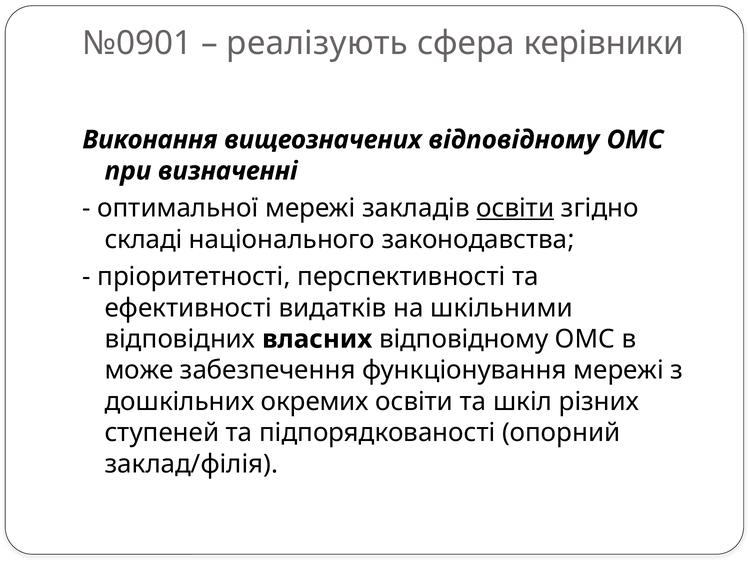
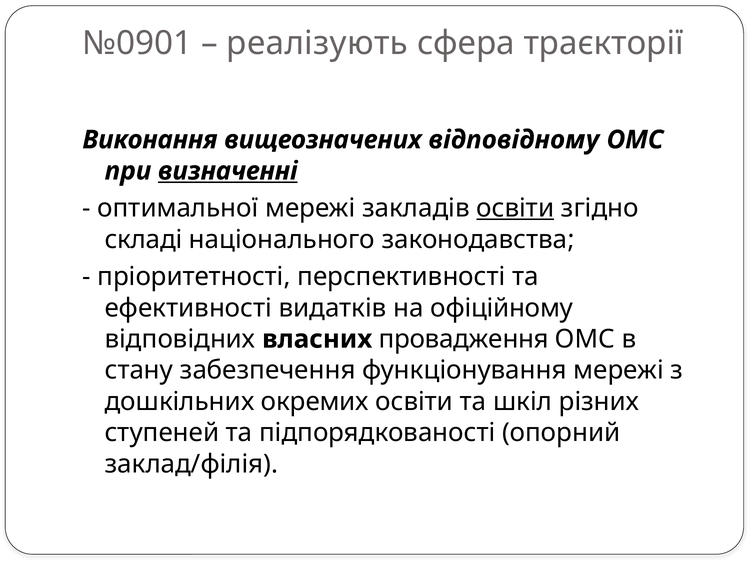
керівники: керівники -> траєкторії
визначенні underline: none -> present
шкільними: шкільними -> офіційному
власних відповідному: відповідному -> провадження
може: може -> стану
